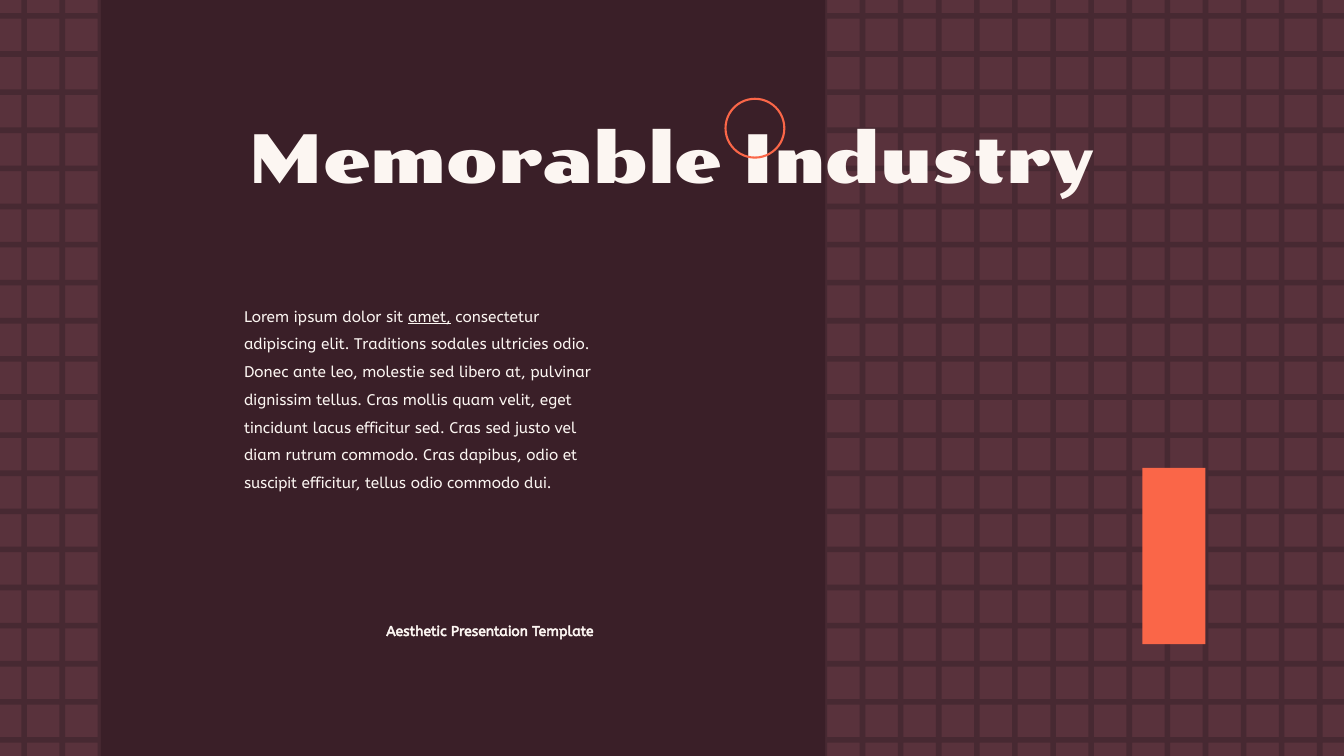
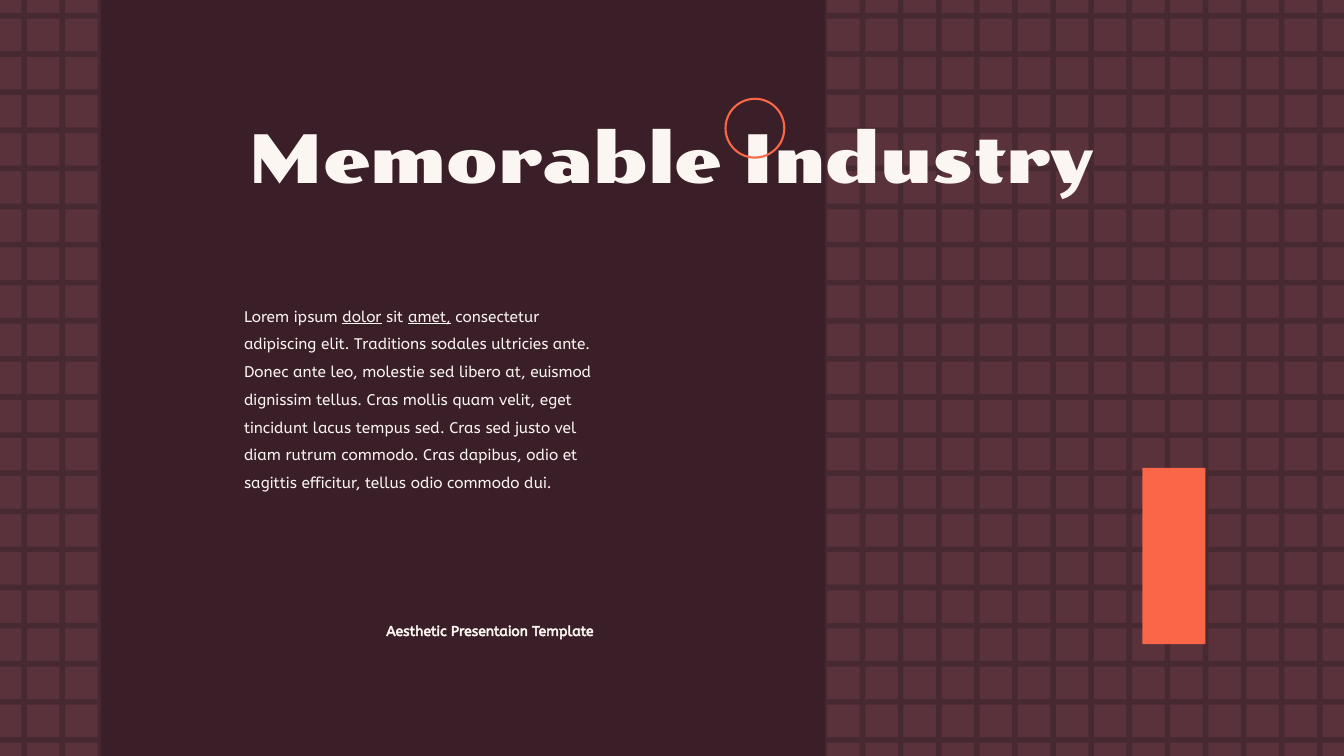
dolor underline: none -> present
ultricies odio: odio -> ante
pulvinar: pulvinar -> euismod
lacus efficitur: efficitur -> tempus
suscipit: suscipit -> sagittis
